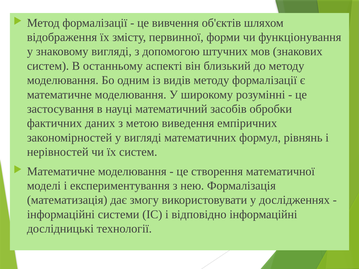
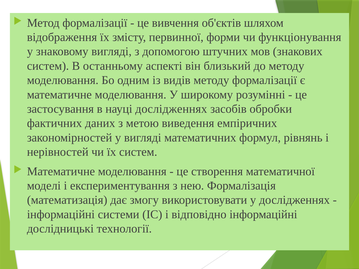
науці математичний: математичний -> дослідженнях
